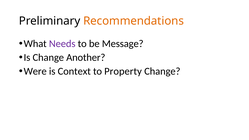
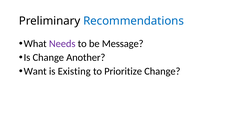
Recommendations colour: orange -> blue
Were: Were -> Want
Context: Context -> Existing
Property: Property -> Prioritize
